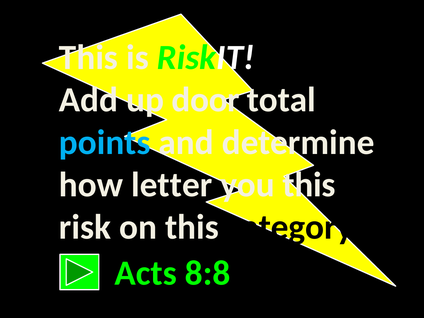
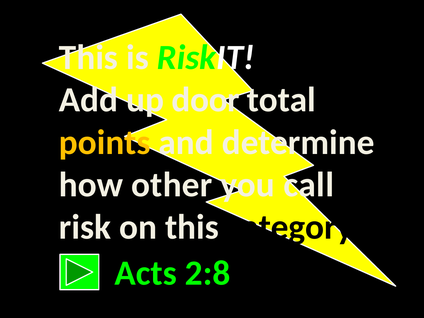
points colour: light blue -> yellow
letter: letter -> other
you this: this -> call
8:8: 8:8 -> 2:8
